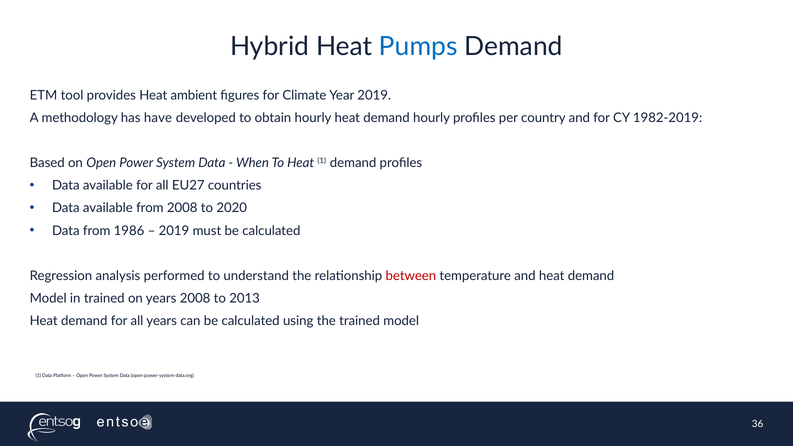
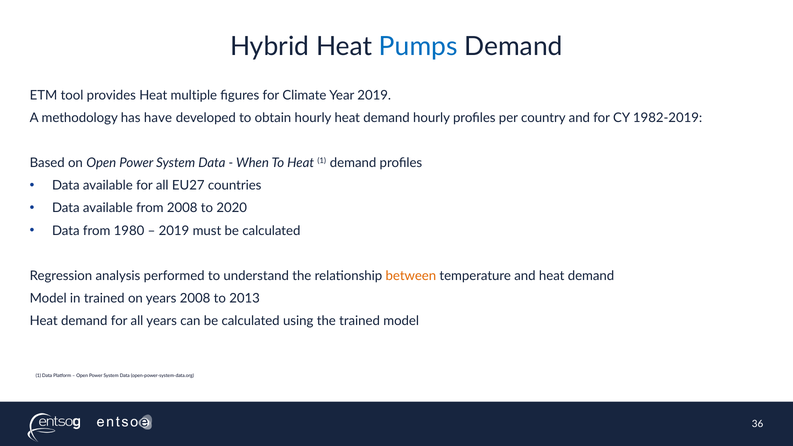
ambient: ambient -> multiple
1986: 1986 -> 1980
between colour: red -> orange
